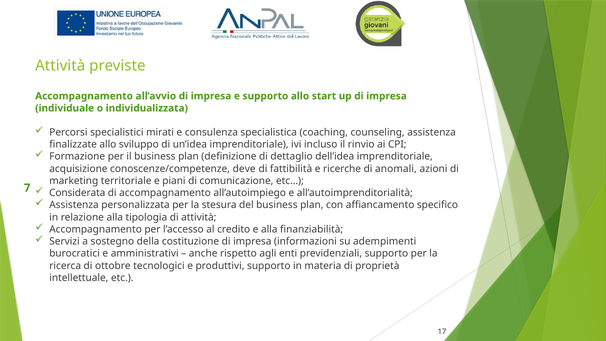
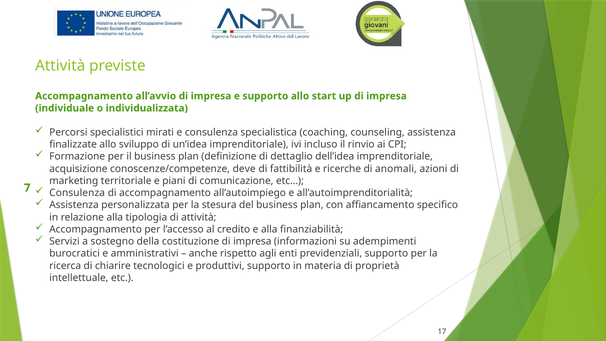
Considerata at (77, 193): Considerata -> Consulenza
ottobre: ottobre -> chiarire
